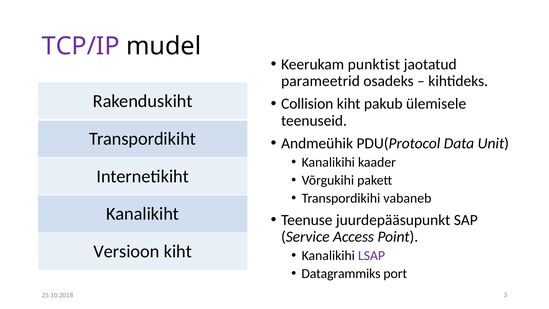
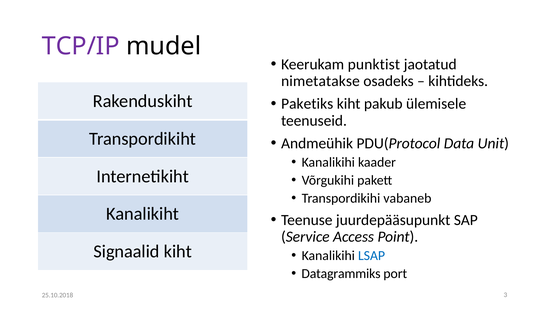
parameetrid: parameetrid -> nimetatakse
Collision: Collision -> Paketiks
Versioon: Versioon -> Signaalid
LSAP colour: purple -> blue
